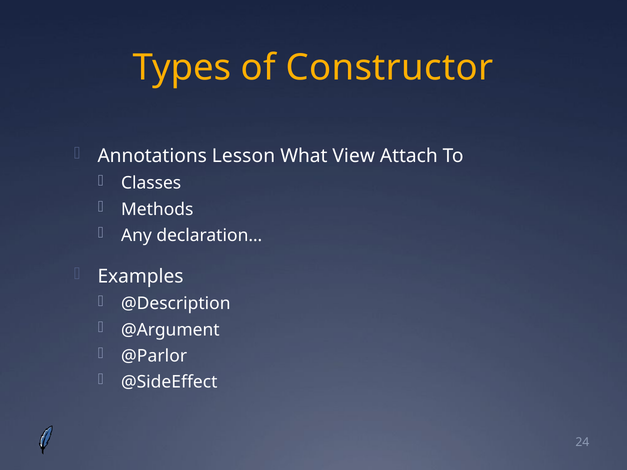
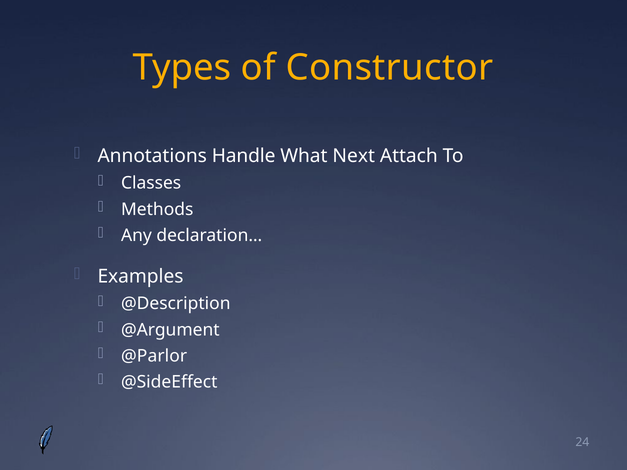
Lesson: Lesson -> Handle
View: View -> Next
